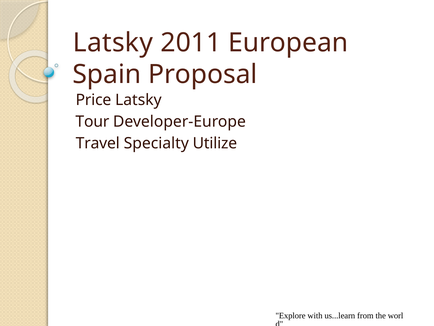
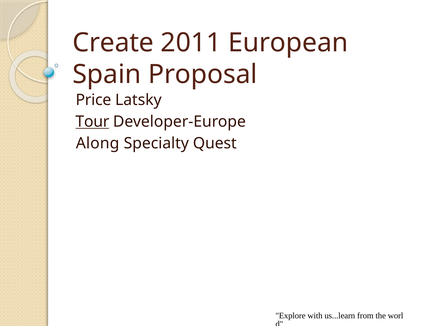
Latsky at (113, 43): Latsky -> Create
Tour underline: none -> present
Travel: Travel -> Along
Utilize: Utilize -> Quest
